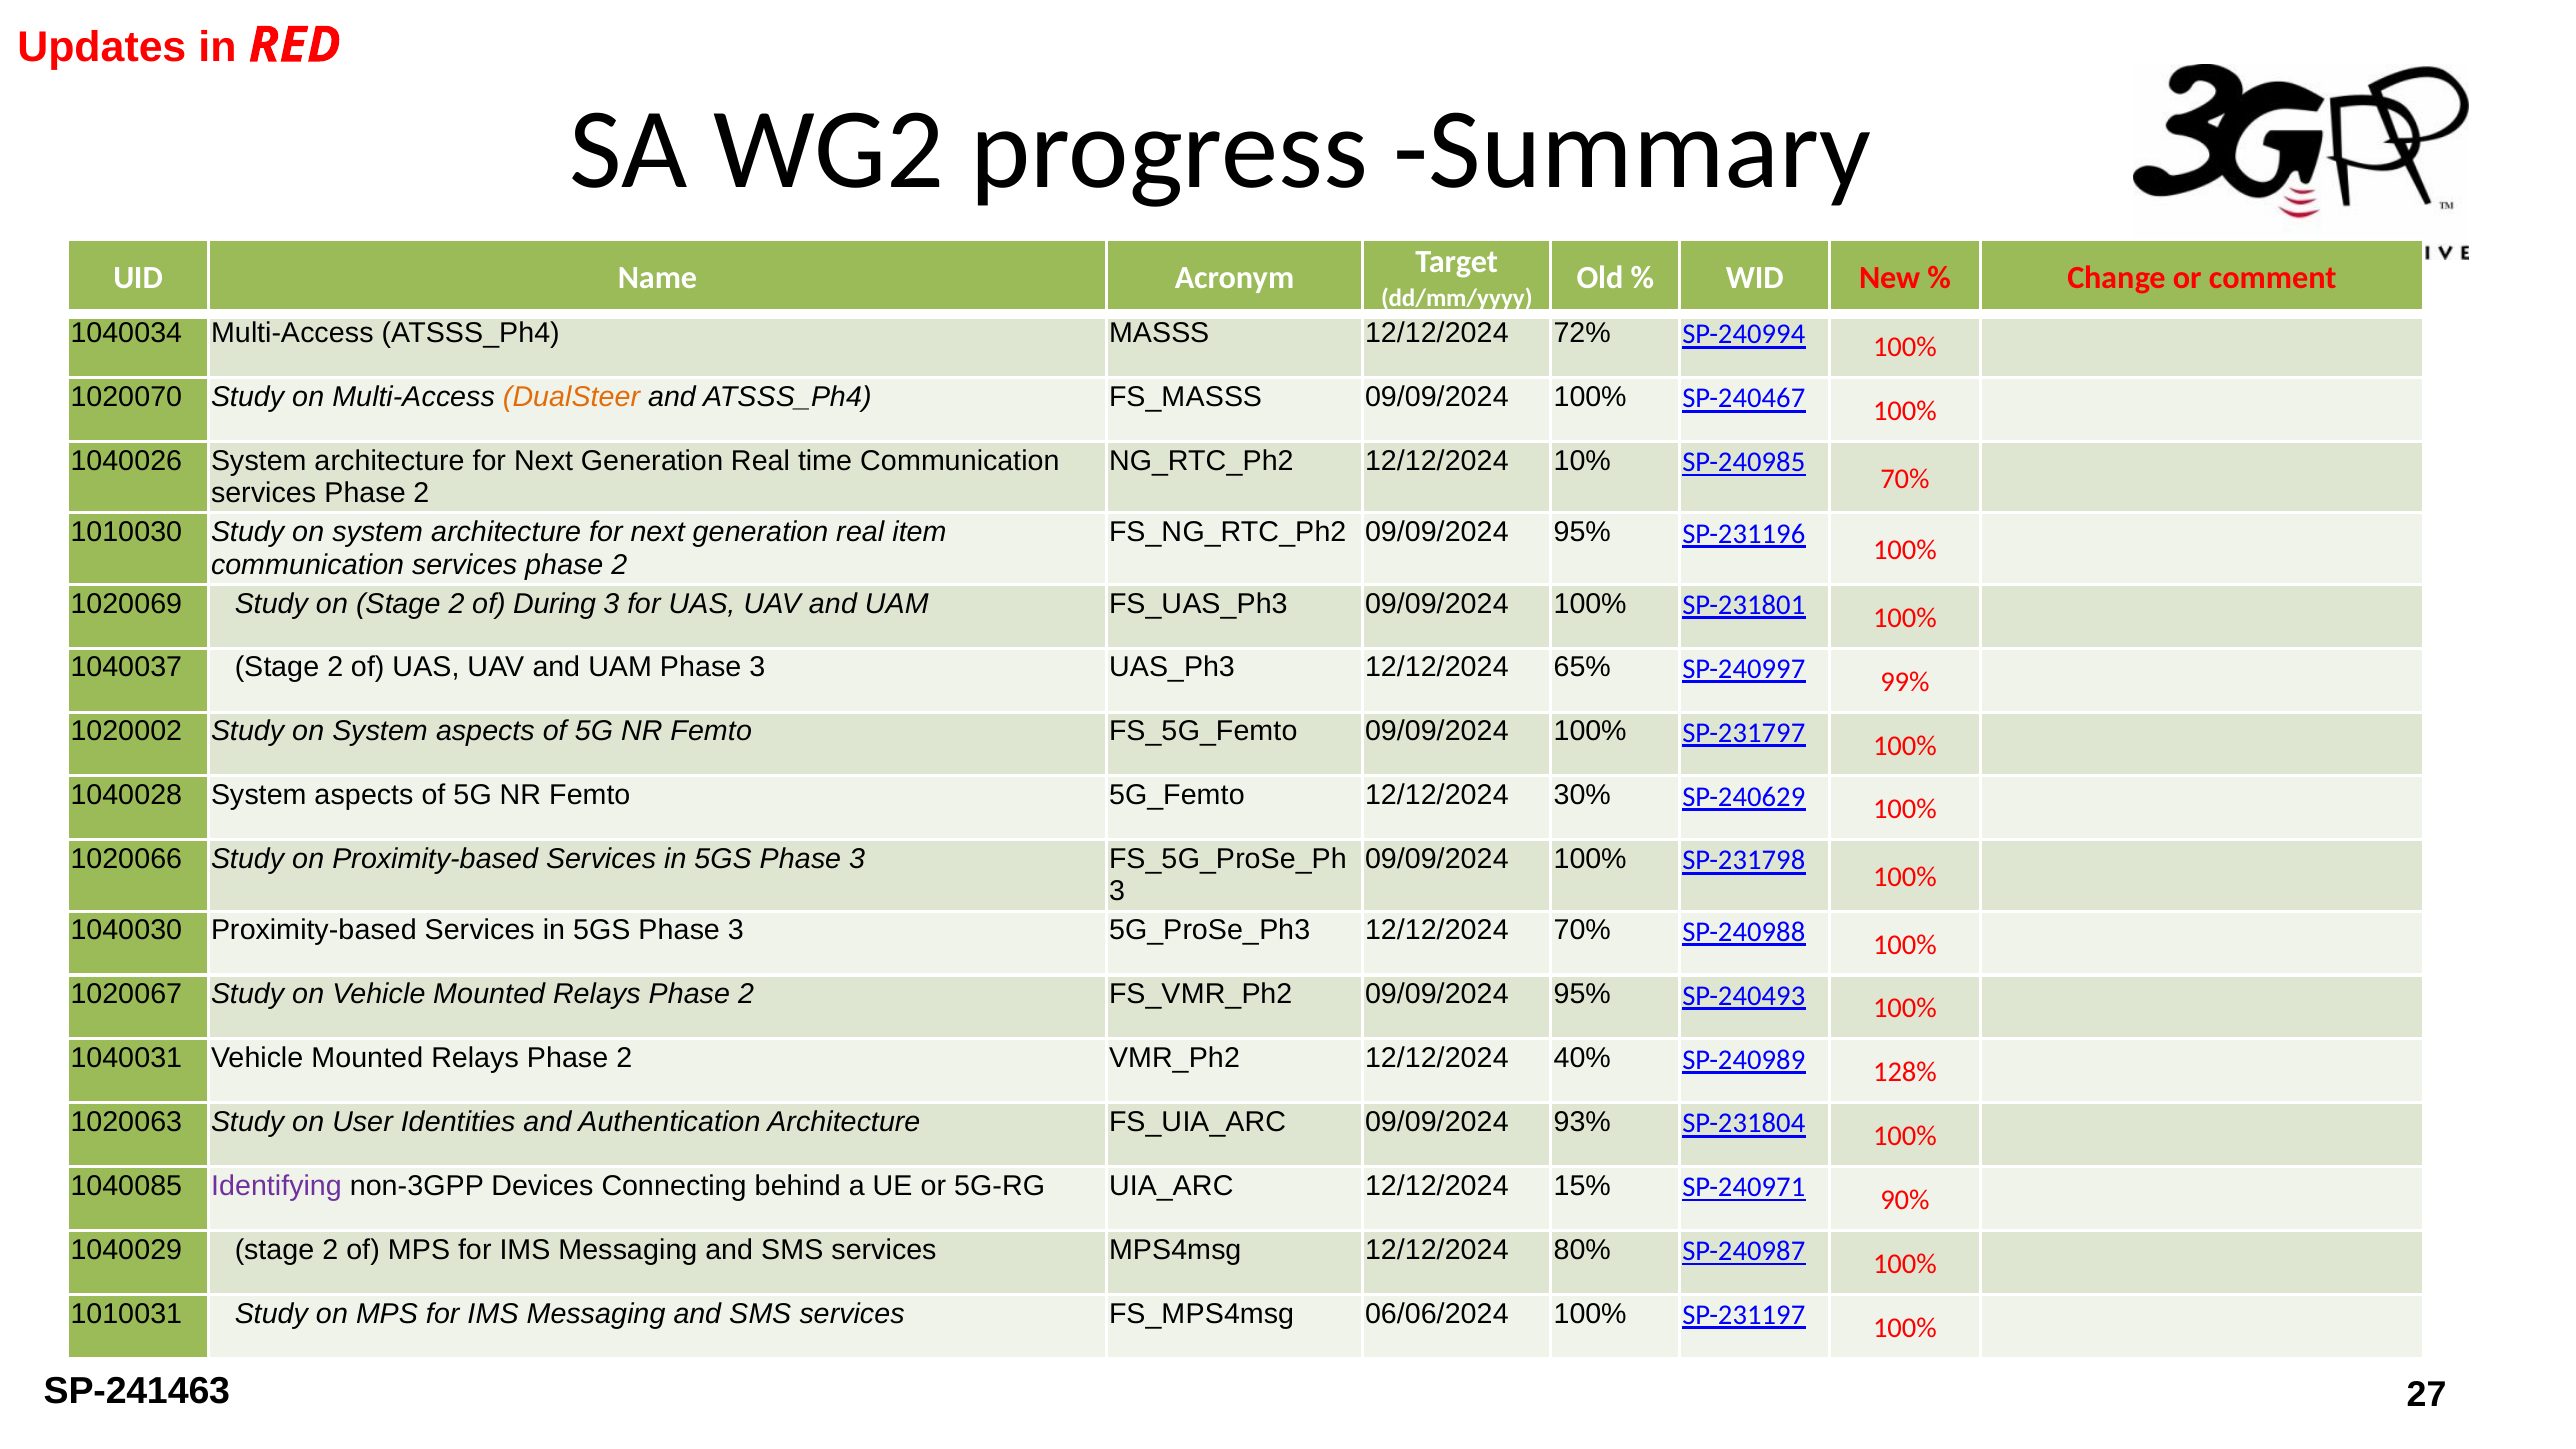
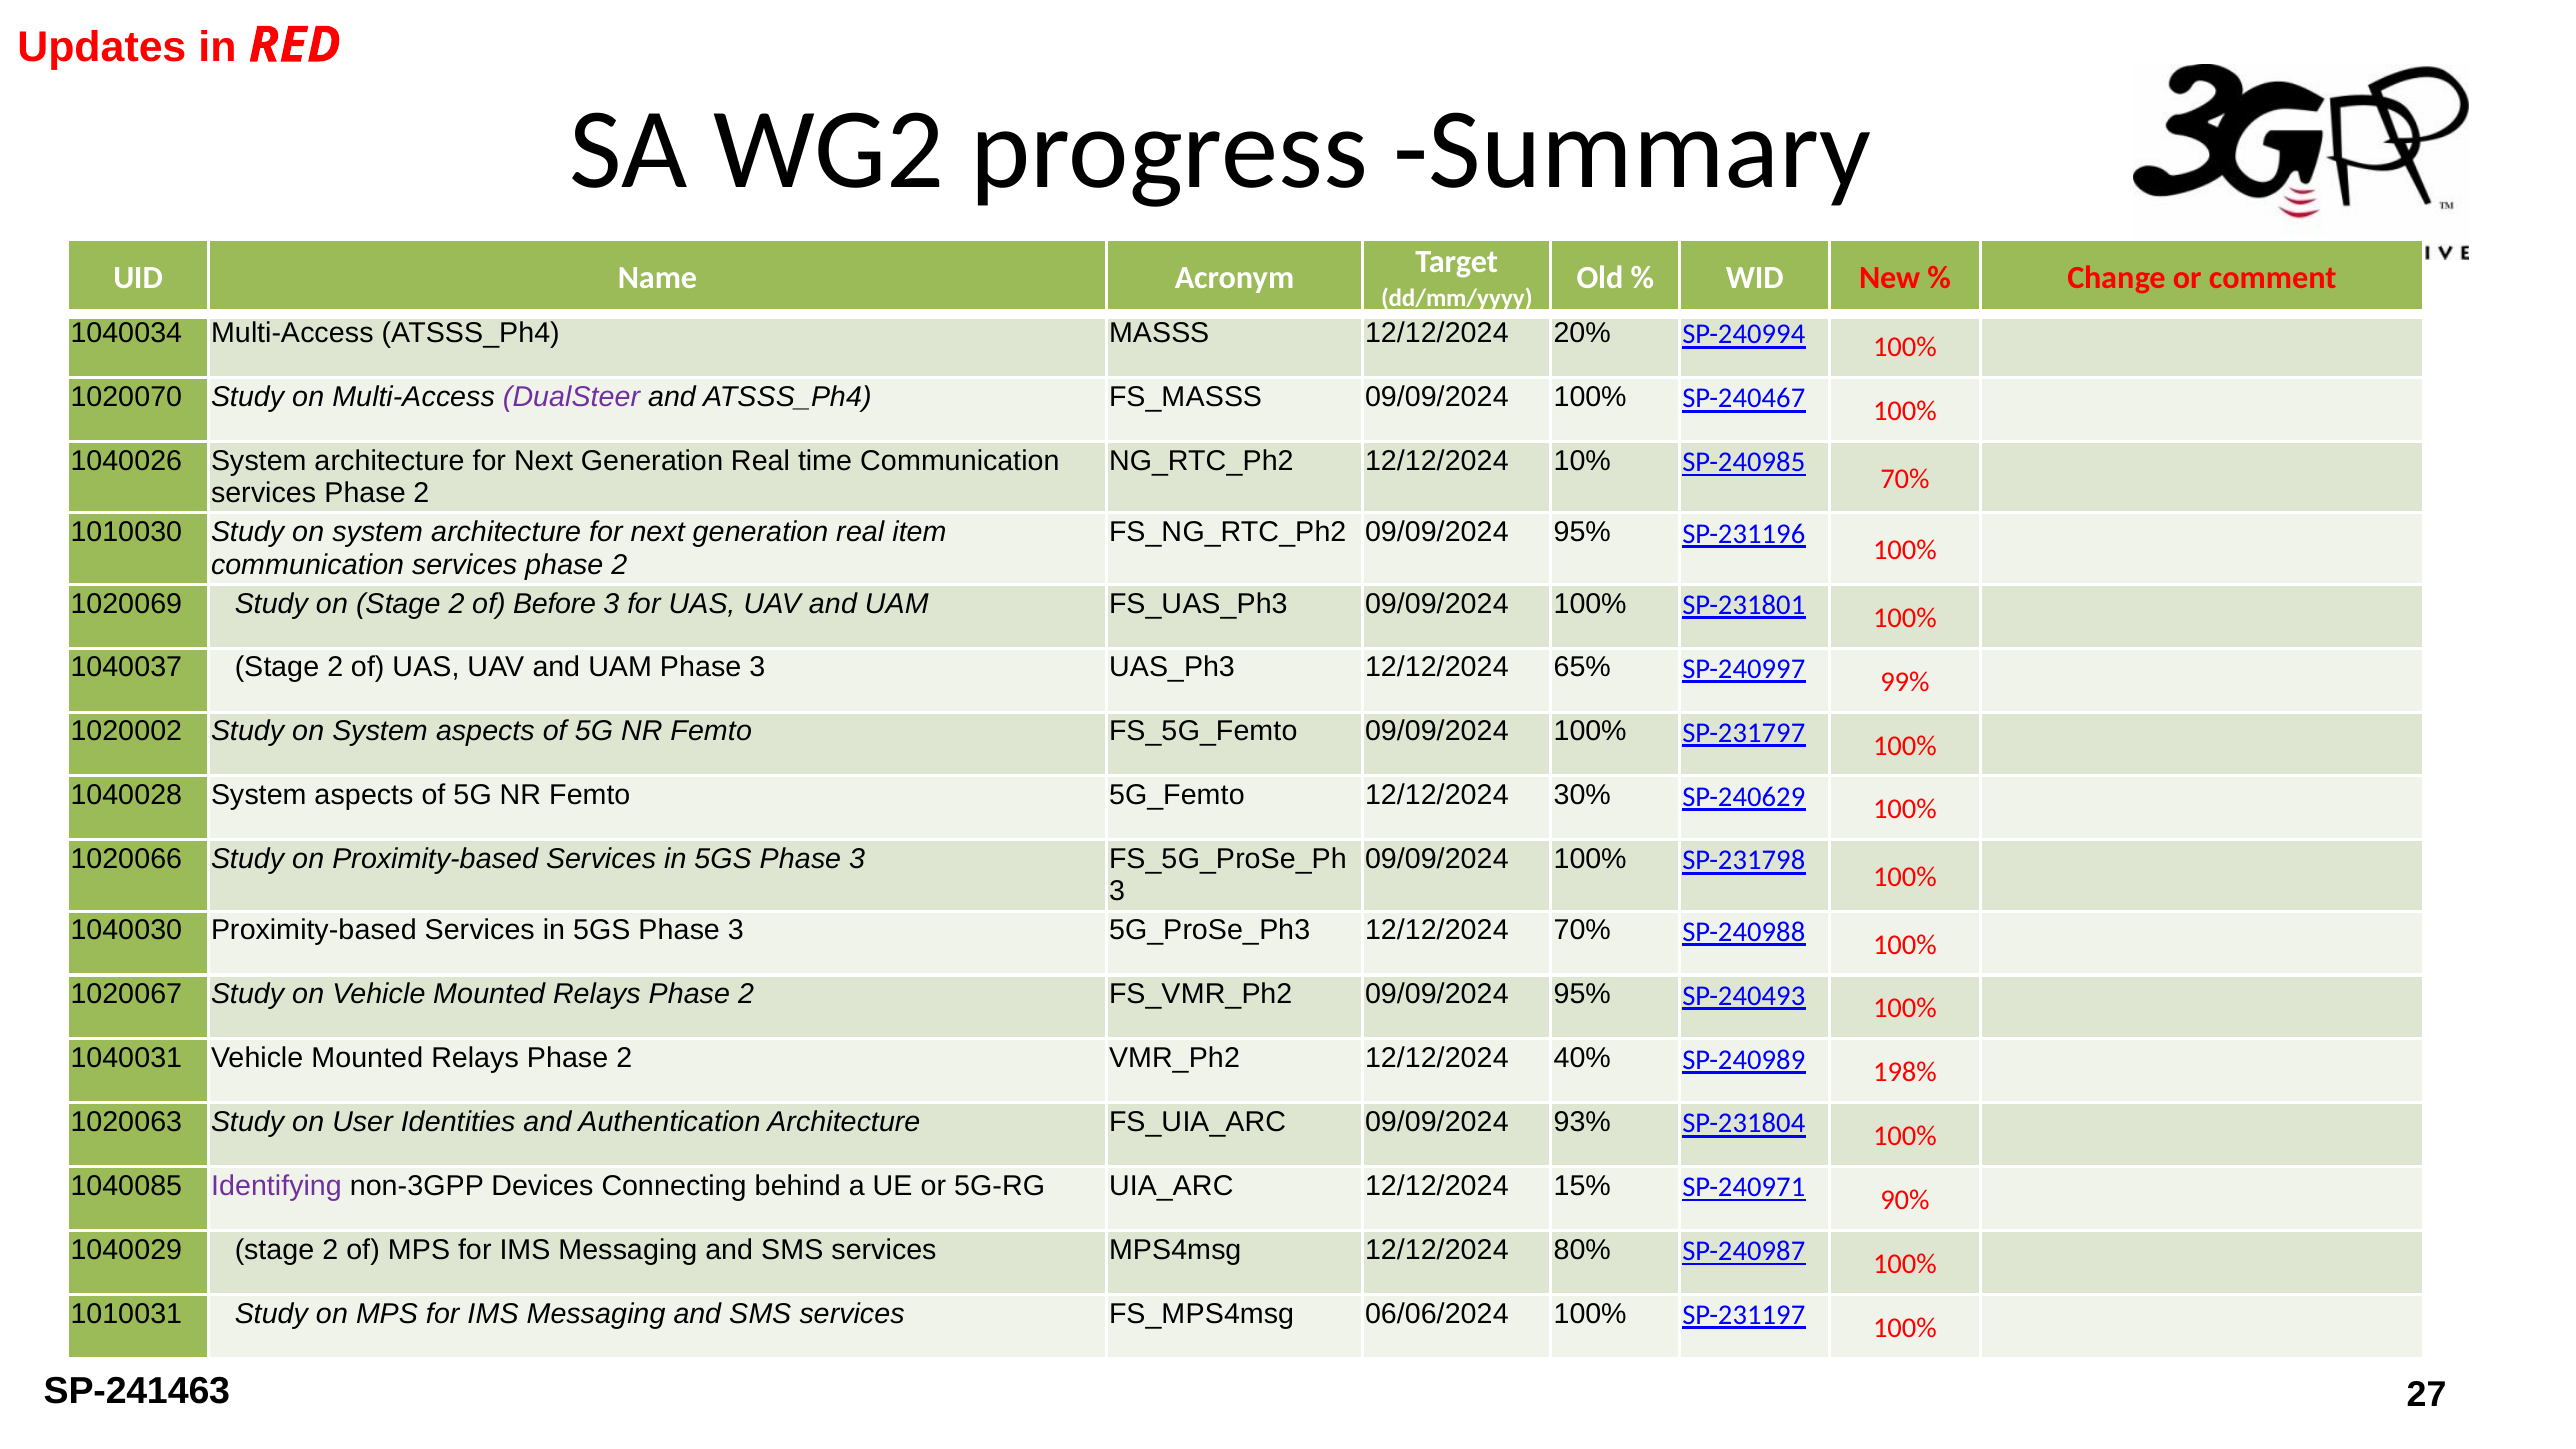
72%: 72% -> 20%
DualSteer colour: orange -> purple
During: During -> Before
128%: 128% -> 198%
